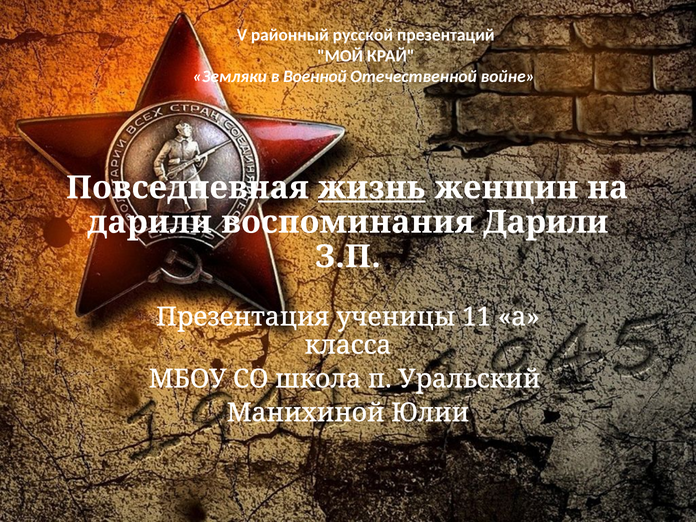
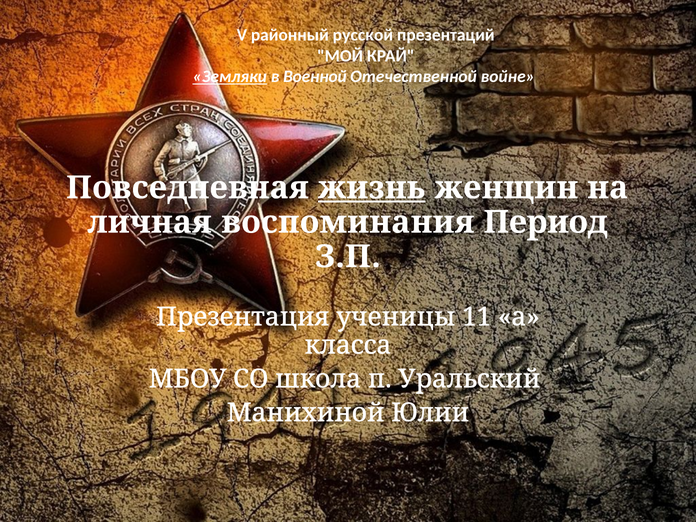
Земляки underline: none -> present
дарили at (150, 222): дарили -> личная
воспоминания Дарили: Дарили -> Период
